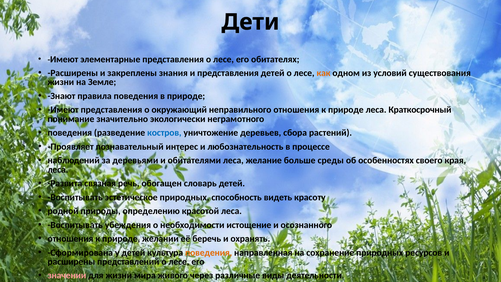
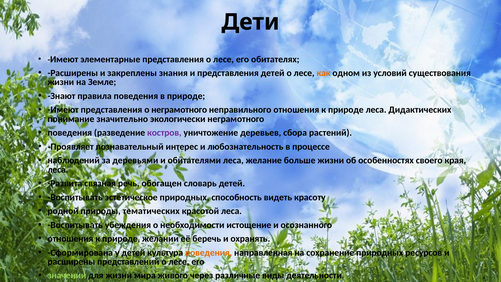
о окружающий: окружающий -> неграмотного
Краткосрочный: Краткосрочный -> Дидактических
костров colour: blue -> purple
больше среды: среды -> жизни
определению: определению -> тематических
значении colour: pink -> light green
